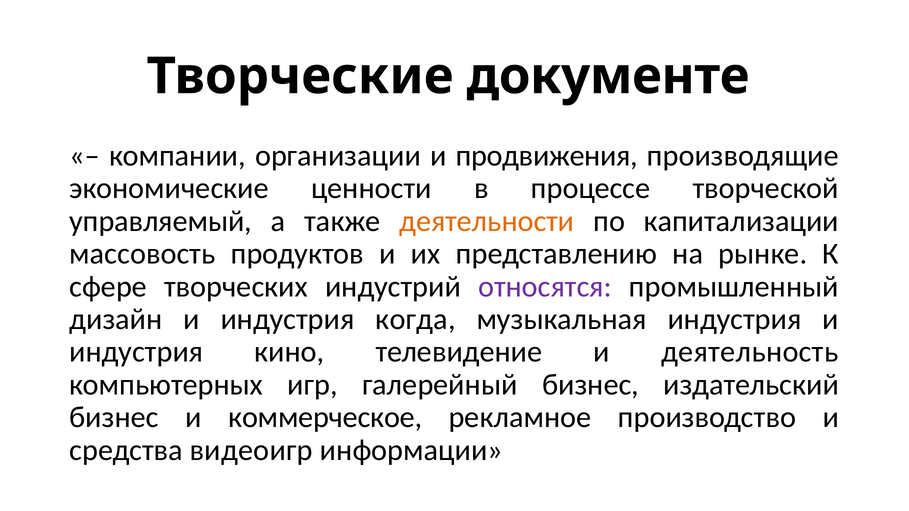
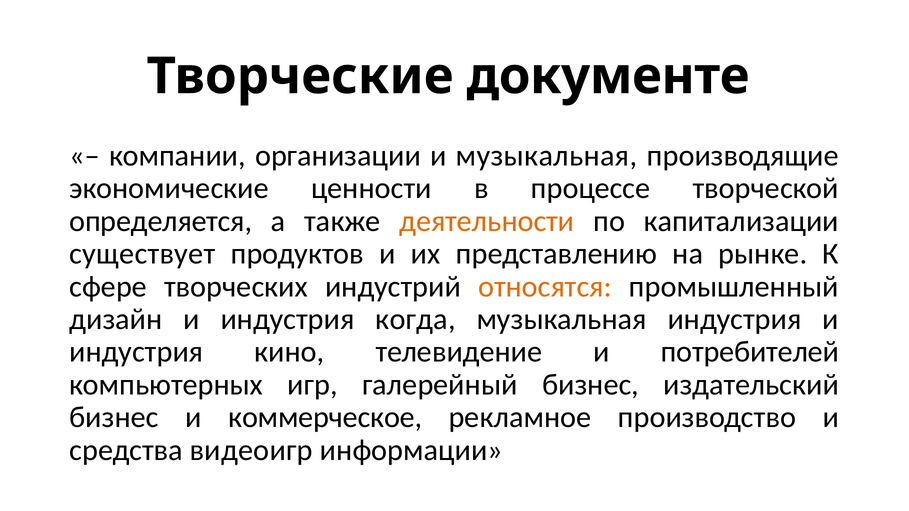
и продвижения: продвижения -> музыкальная
управляемый: управляемый -> определяется
массовость: массовость -> существует
относятся colour: purple -> orange
деятельность: деятельность -> потребителей
